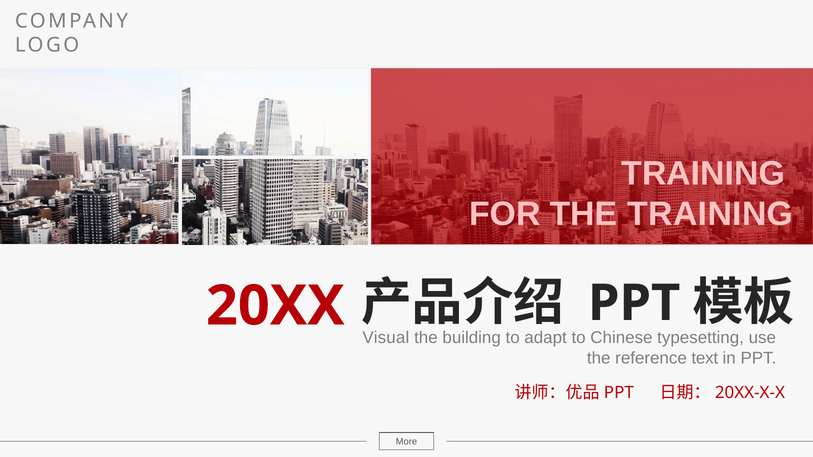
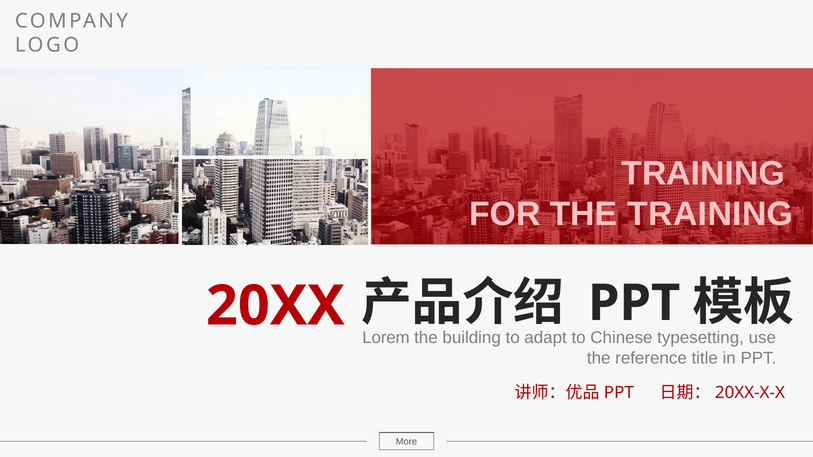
Visual: Visual -> Lorem
text: text -> title
